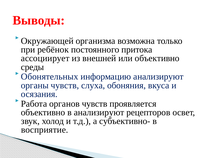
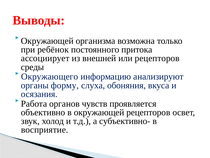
или объективно: объективно -> рецепторов
Обонятельных: Обонятельных -> Окружающего
органы чувств: чувств -> форму
в анализируют: анализируют -> окружающей
